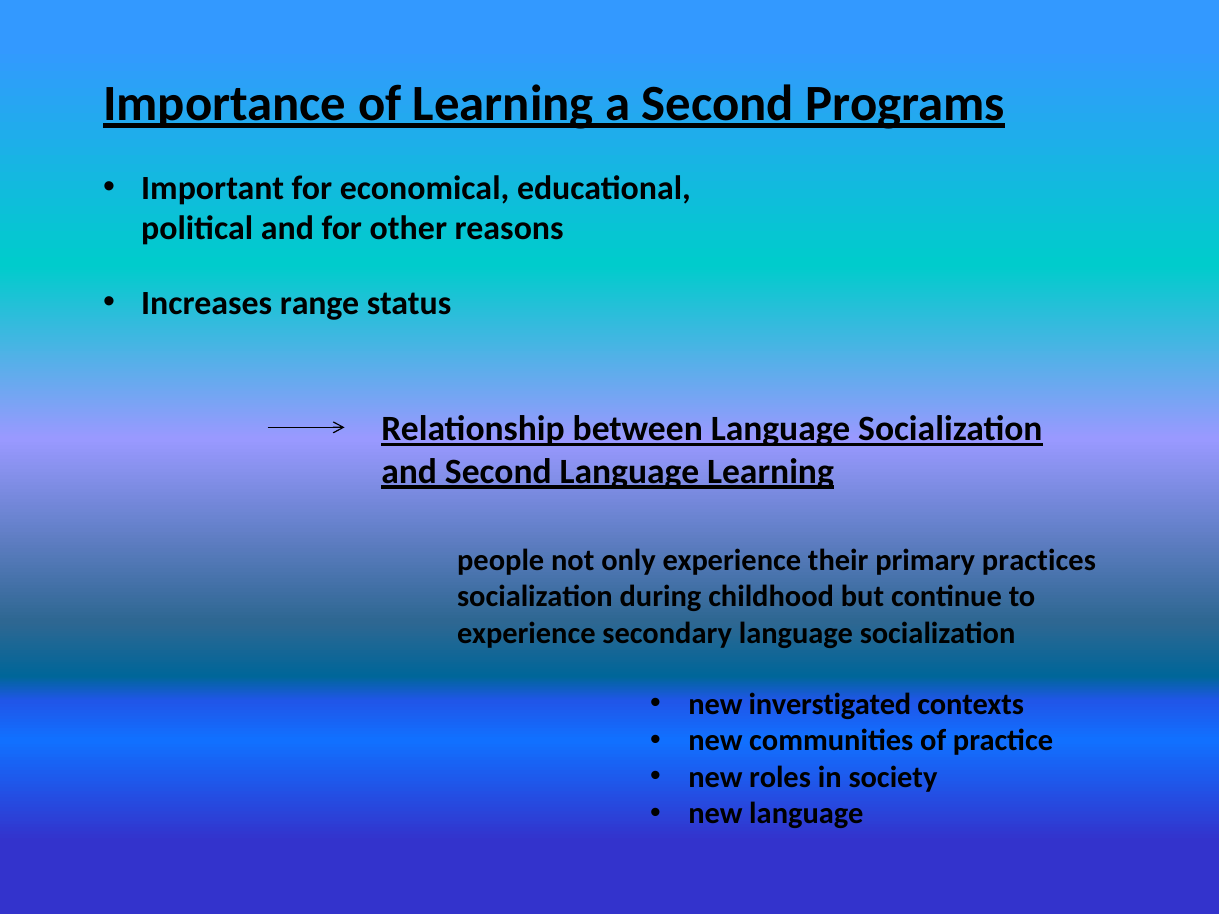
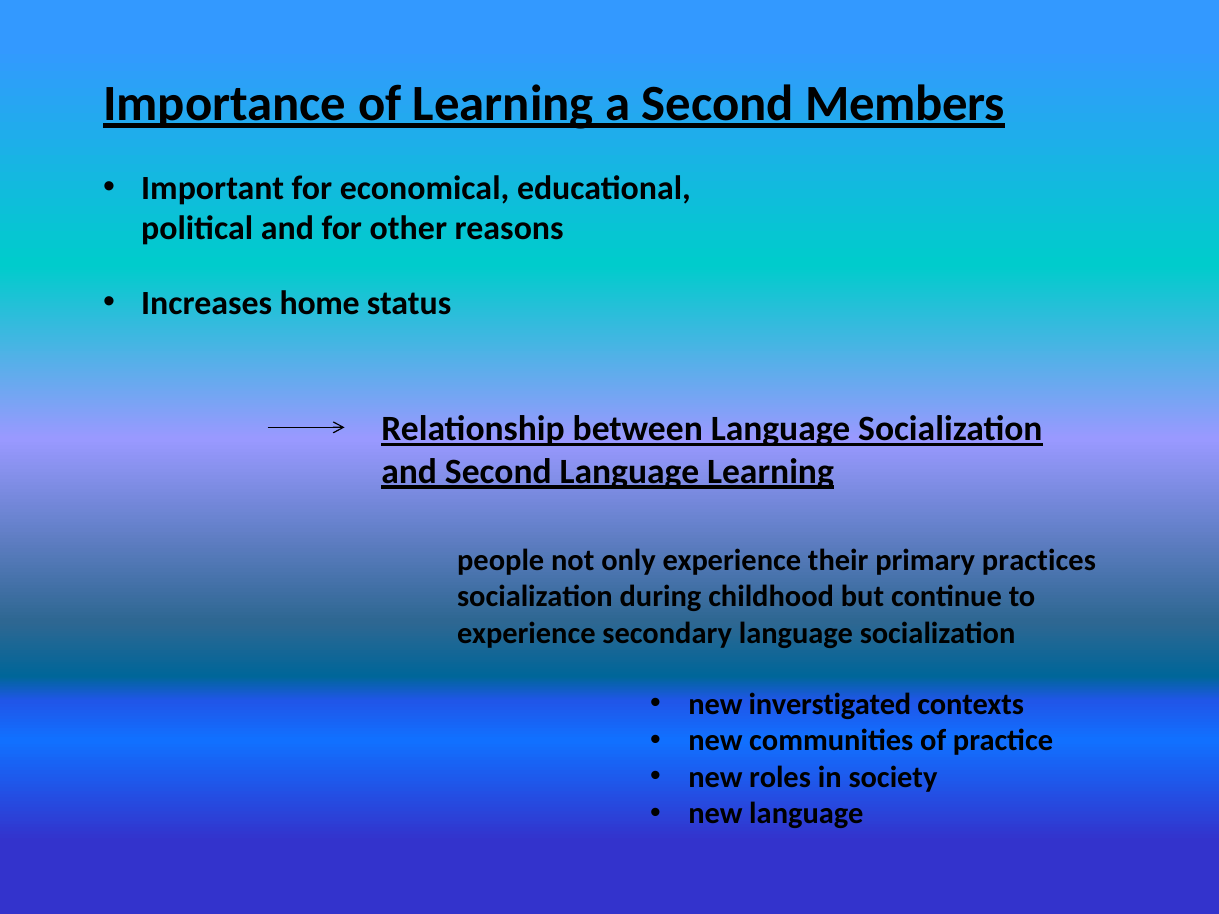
Programs: Programs -> Members
range: range -> home
